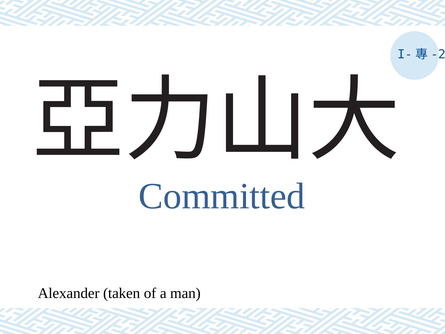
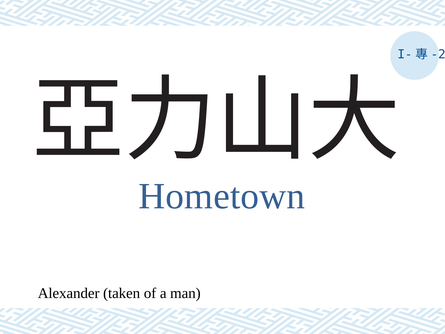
Committed: Committed -> Hometown
